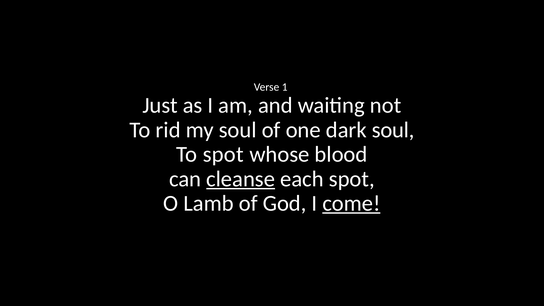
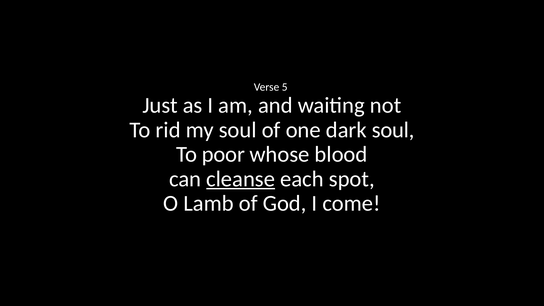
1: 1 -> 5
To spot: spot -> poor
come underline: present -> none
